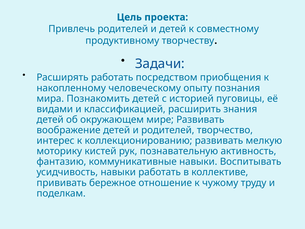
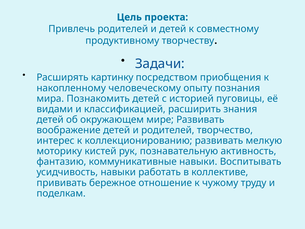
Расширять работать: работать -> картинку
